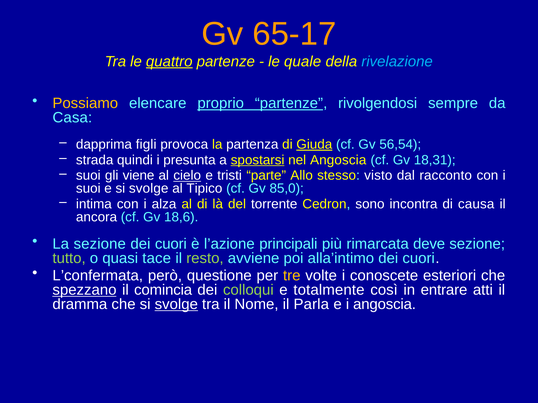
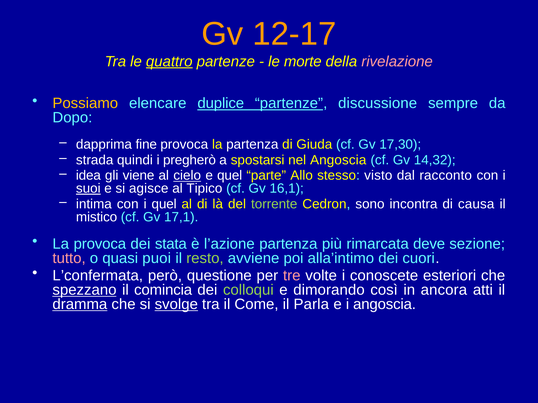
65-17: 65-17 -> 12-17
quale: quale -> morte
rivelazione colour: light blue -> pink
proprio: proprio -> duplice
rivolgendosi: rivolgendosi -> discussione
Casa: Casa -> Dopo
figli: figli -> fine
Giuda underline: present -> none
56,54: 56,54 -> 17,30
presunta: presunta -> pregherò
spostarsi underline: present -> none
18,31: 18,31 -> 14,32
suoi at (88, 176): suoi -> idea
e tristi: tristi -> quel
suoi at (88, 189) underline: none -> present
e si svolge: svolge -> agisce
85,0: 85,0 -> 16,1
i alza: alza -> quel
torrente colour: white -> light green
ancora: ancora -> mistico
18,6: 18,6 -> 17,1
La sezione: sezione -> provoca
cuori at (171, 244): cuori -> stata
l’azione principali: principali -> partenza
tutto colour: light green -> pink
tace: tace -> puoi
tre colour: yellow -> pink
totalmente: totalmente -> dimorando
entrare: entrare -> ancora
dramma underline: none -> present
Nome: Nome -> Come
